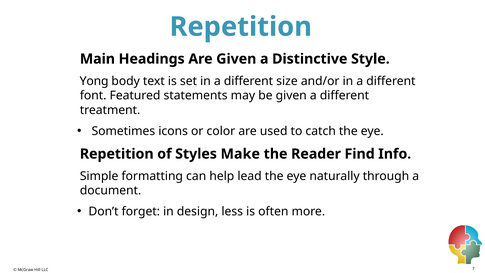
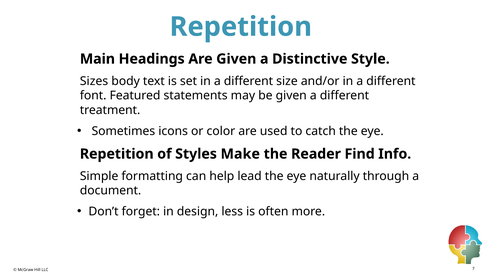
Yong: Yong -> Sizes
